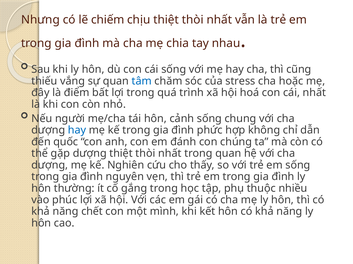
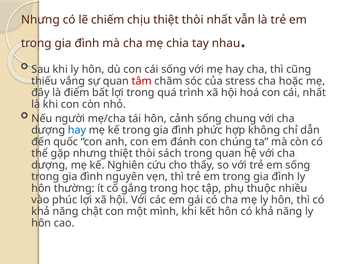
tâm colour: blue -> red
gặp dượng: dượng -> nhưng
nhất at (170, 154): nhất -> sách
chết: chết -> chật
